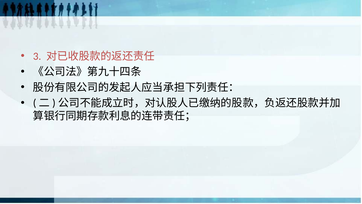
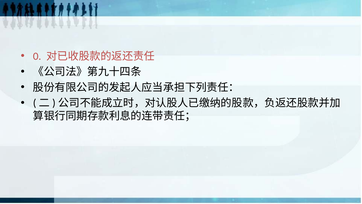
3: 3 -> 0
